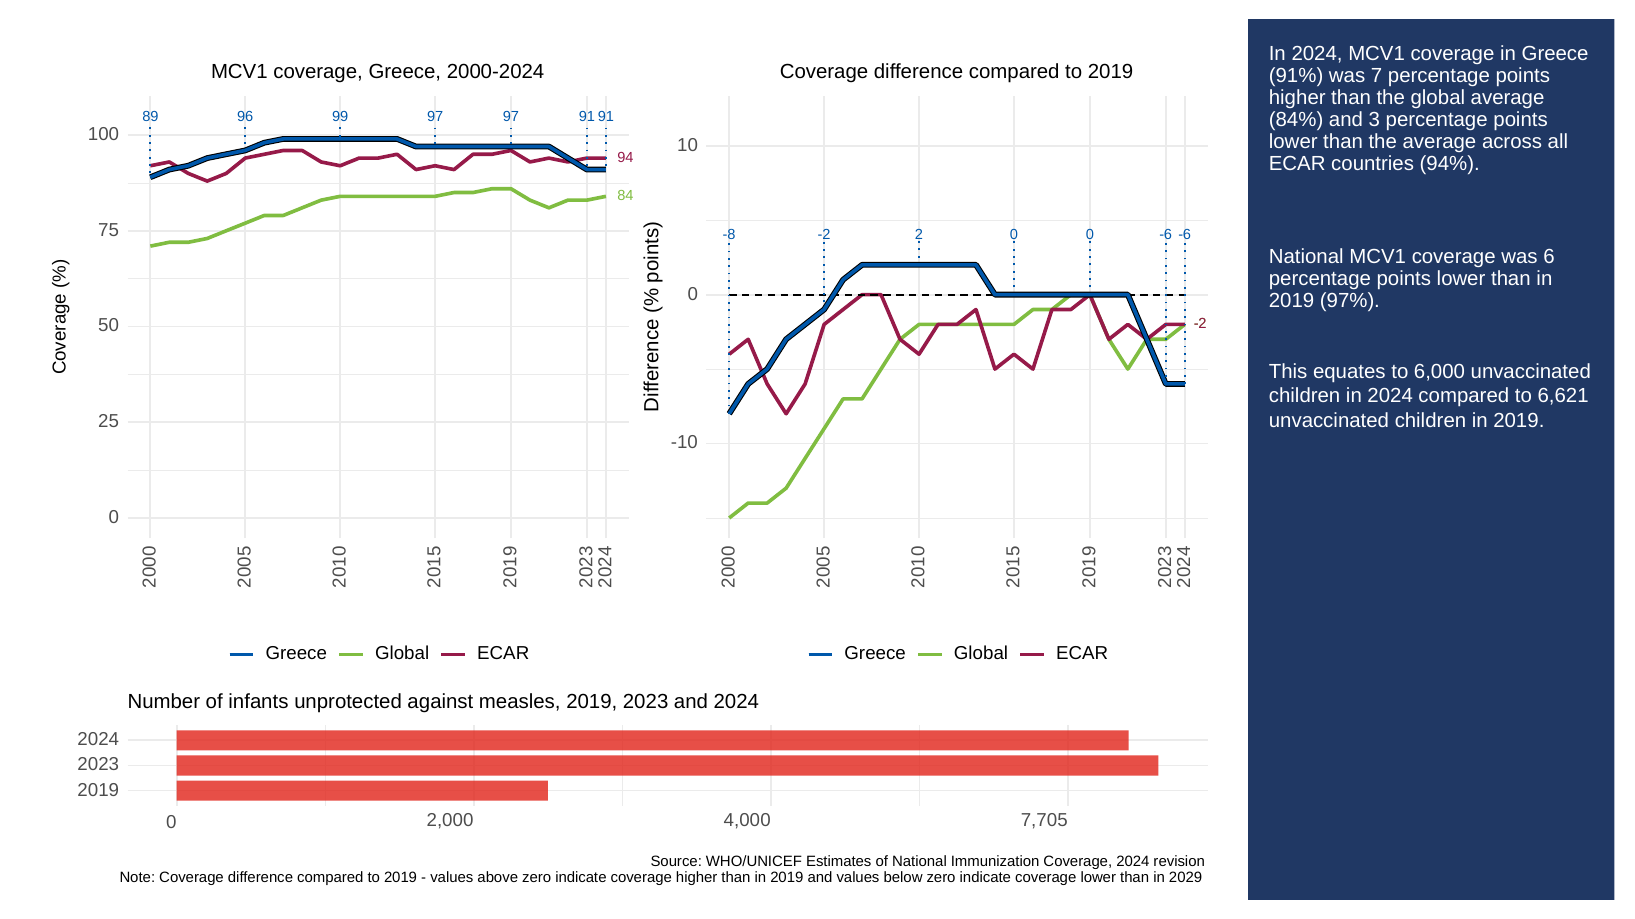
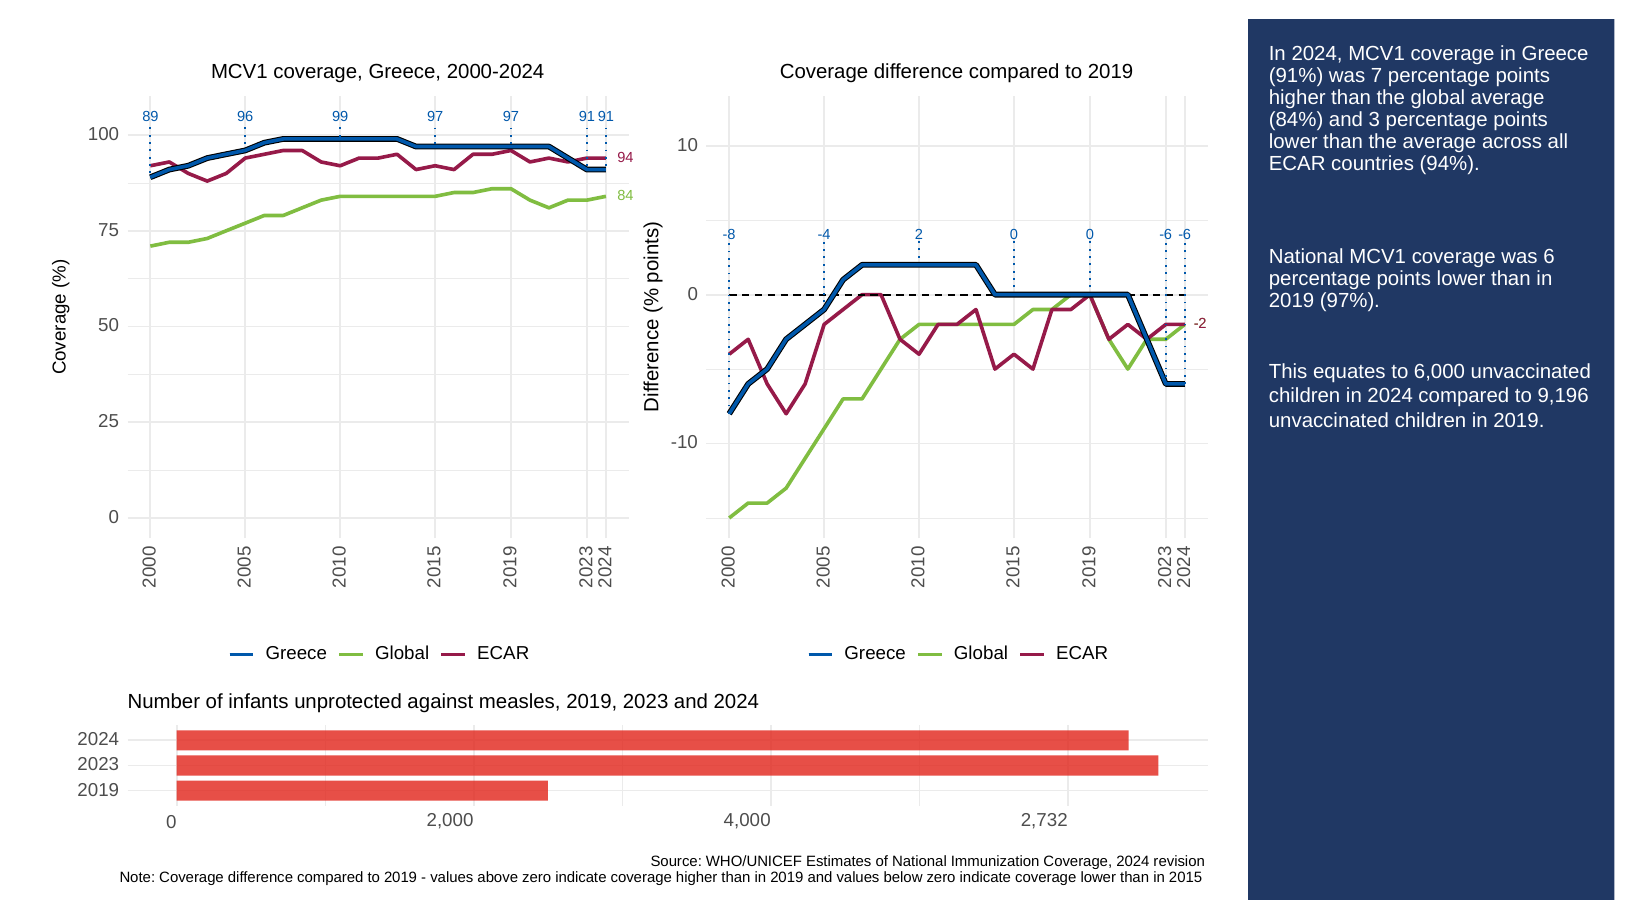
-8 -2: -2 -> -4
6,621: 6,621 -> 9,196
7,705: 7,705 -> 2,732
2029: 2029 -> 2015
